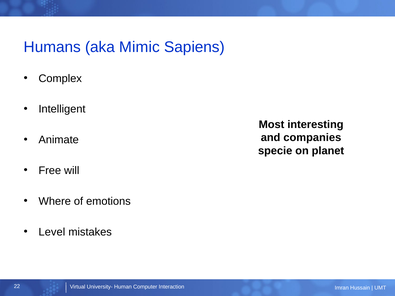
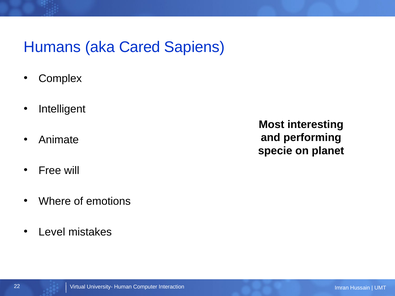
Mimic: Mimic -> Cared
companies: companies -> performing
